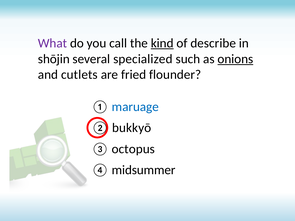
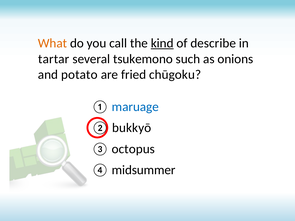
What colour: purple -> orange
shōjin: shōjin -> tartar
specialized: specialized -> tsukemono
onions underline: present -> none
cutlets: cutlets -> potato
flounder: flounder -> chūgoku
